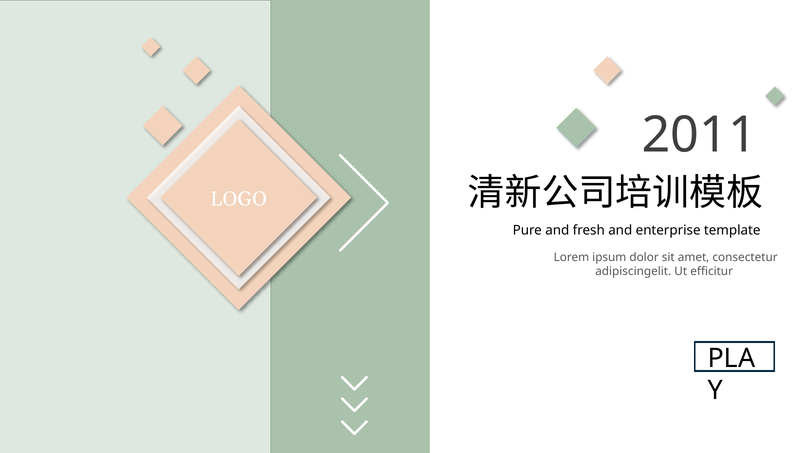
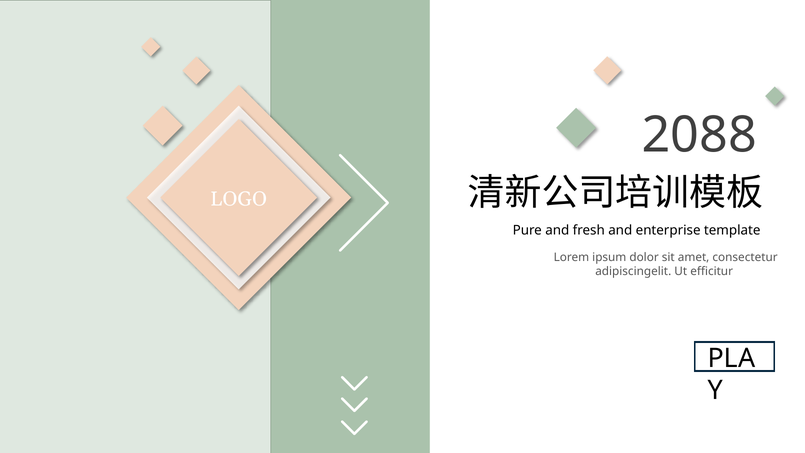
2011: 2011 -> 2088
